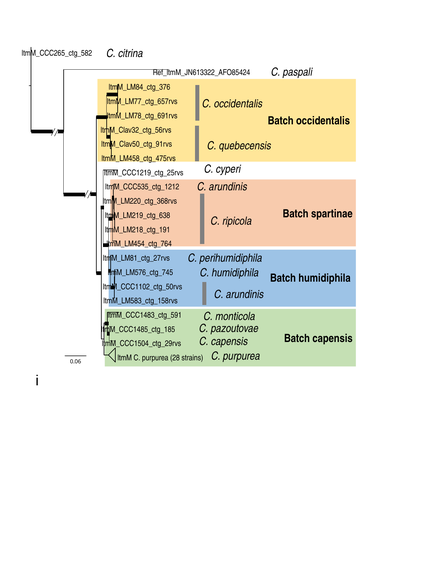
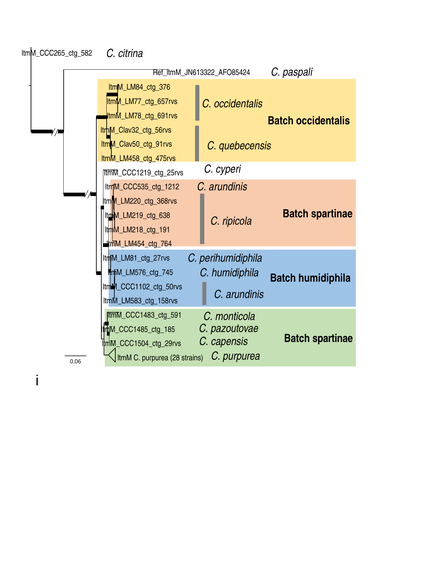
capensis at (333, 339): capensis -> spartinae
